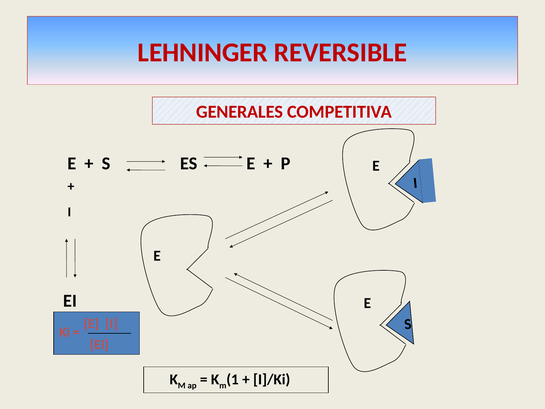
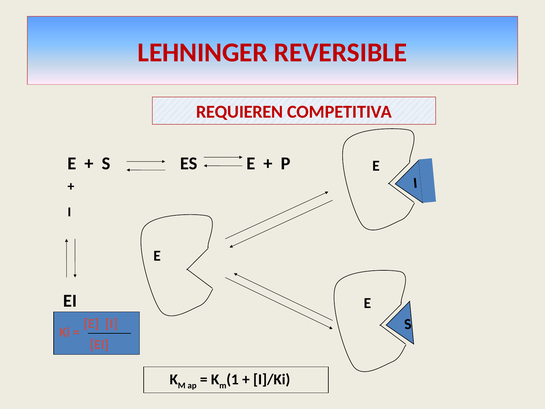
GENERALES: GENERALES -> REQUIEREN
